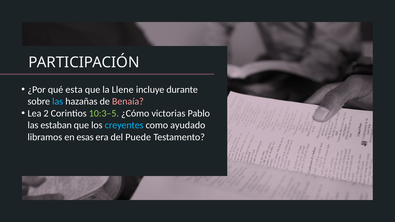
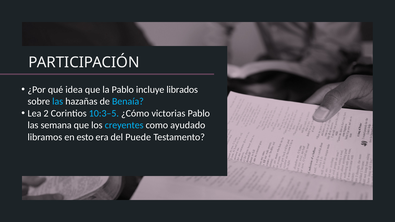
esta: esta -> idea
la Llene: Llene -> Pablo
durante: durante -> librados
Benaía colour: pink -> light blue
10:3–5 colour: light green -> light blue
estaban: estaban -> semana
esas: esas -> esto
